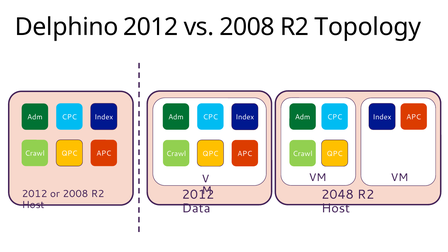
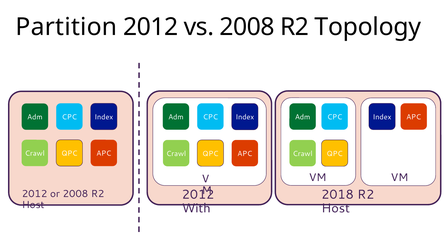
Delphino: Delphino -> Partition
2048: 2048 -> 2018
Data: Data -> With
